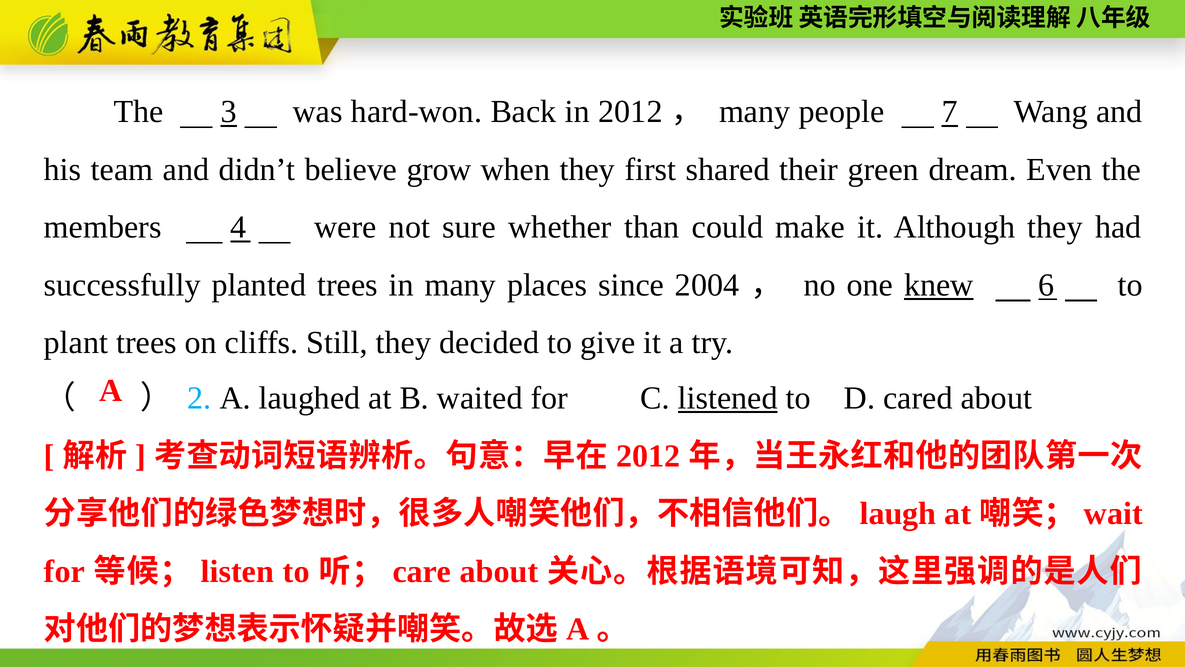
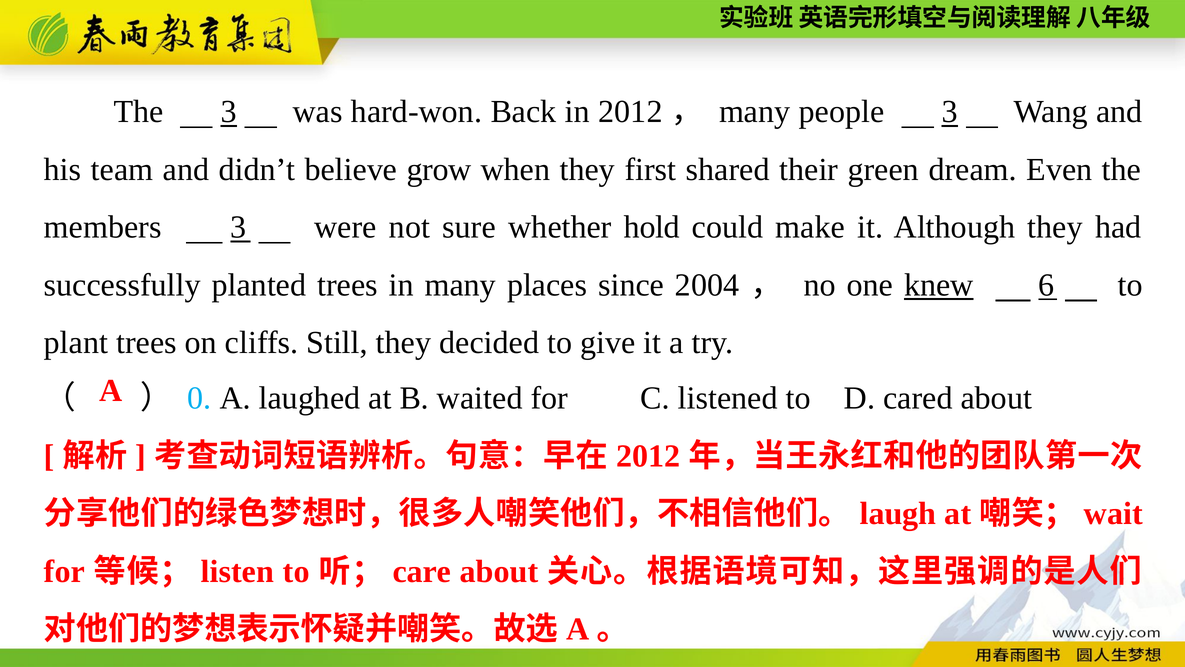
people 7: 7 -> 3
members 4: 4 -> 3
than: than -> hold
2: 2 -> 0
listened underline: present -> none
